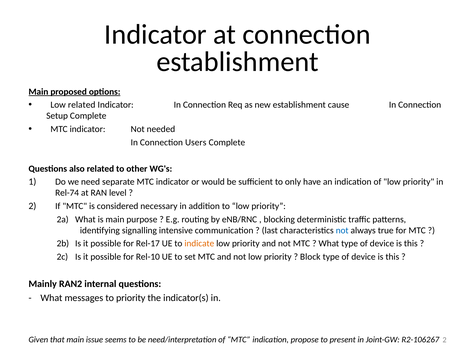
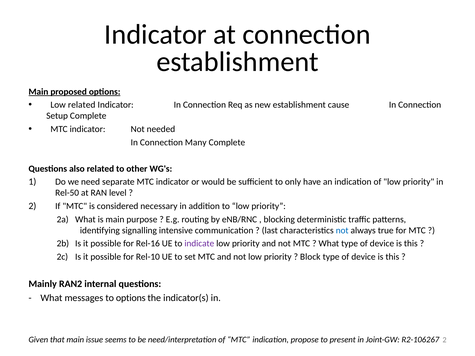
Users: Users -> Many
Rel-74: Rel-74 -> Rel-50
Rel-17: Rel-17 -> Rel-16
indicate colour: orange -> purple
to priority: priority -> options
